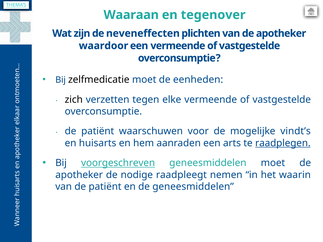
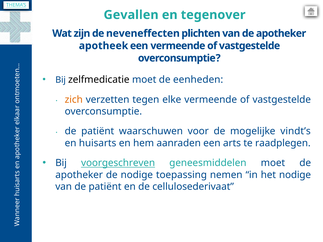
Waaraan: Waaraan -> Gevallen
waardoor: waardoor -> apotheek
zich colour: black -> orange
raadplegen underline: present -> none
raadpleegt: raadpleegt -> toepassing
het waarin: waarin -> nodige
de geneesmiddelen: geneesmiddelen -> cellulosederivaat
